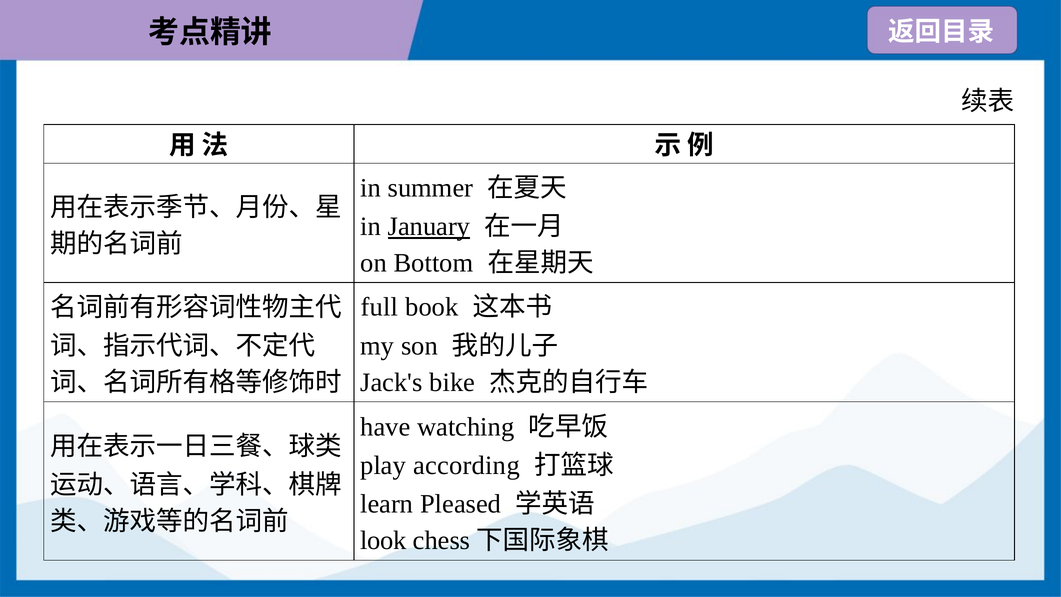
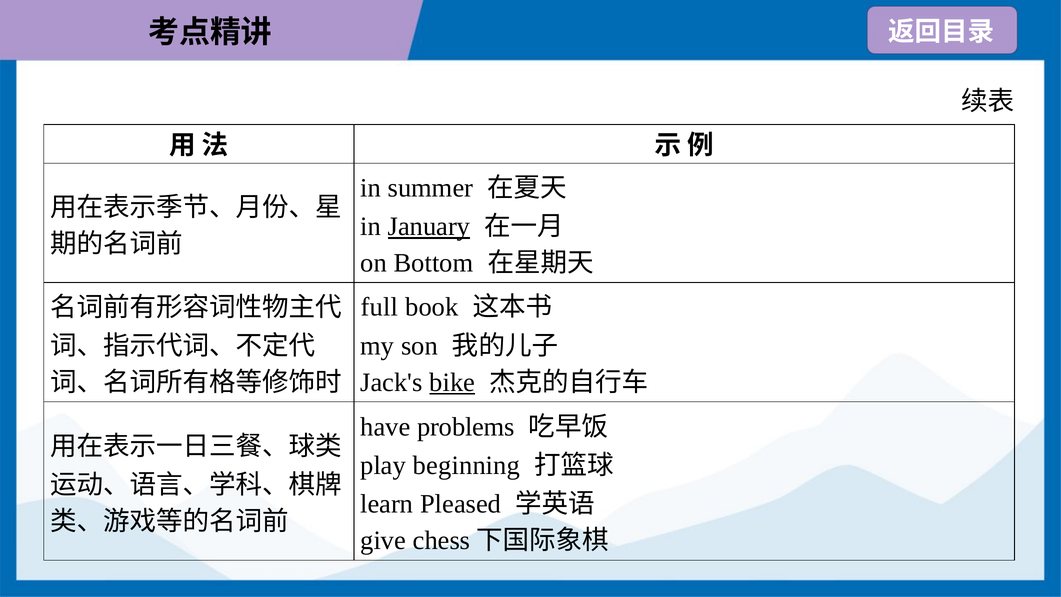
bike underline: none -> present
watching: watching -> problems
according: according -> beginning
look: look -> give
